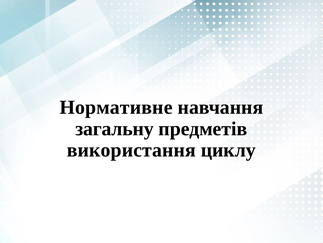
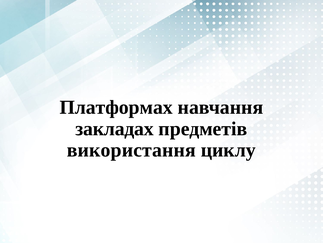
Нормативне: Нормативне -> Платформах
загальну: загальну -> закладах
